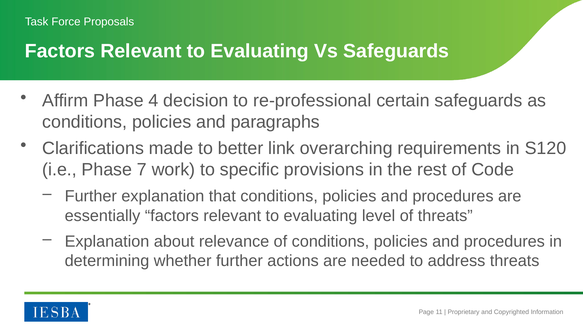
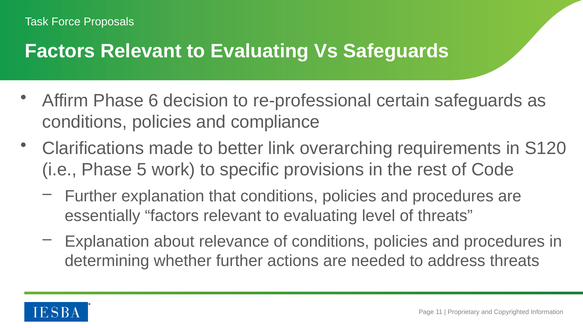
4: 4 -> 6
paragraphs: paragraphs -> compliance
7: 7 -> 5
